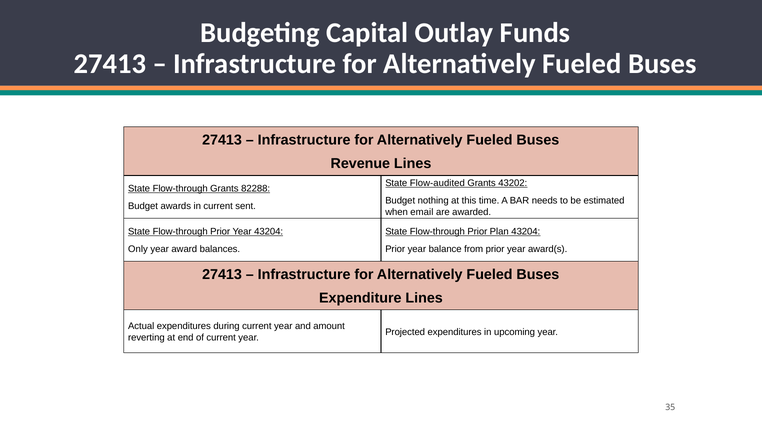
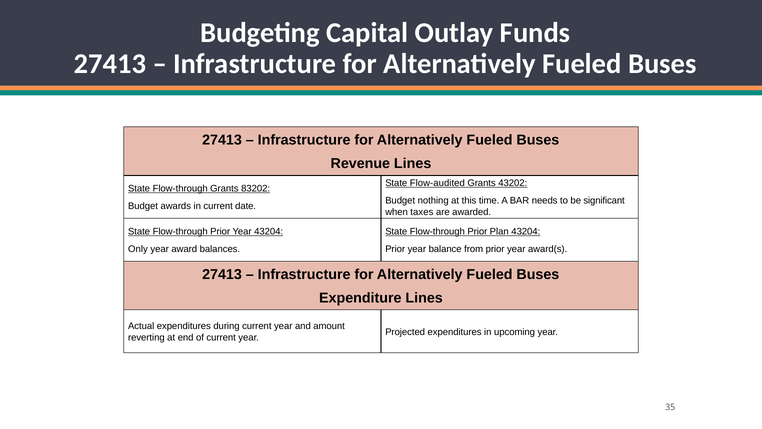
82288: 82288 -> 83202
estimated: estimated -> significant
sent: sent -> date
email: email -> taxes
